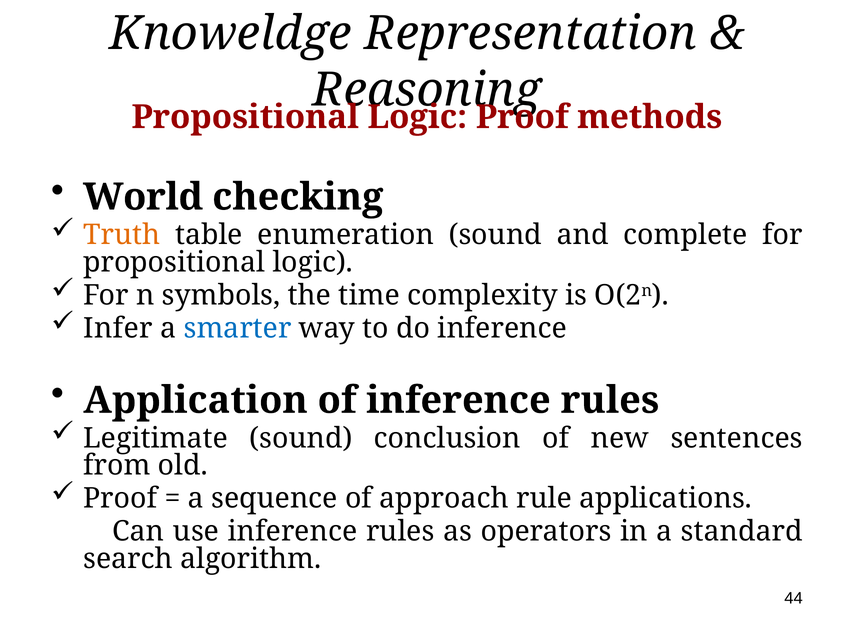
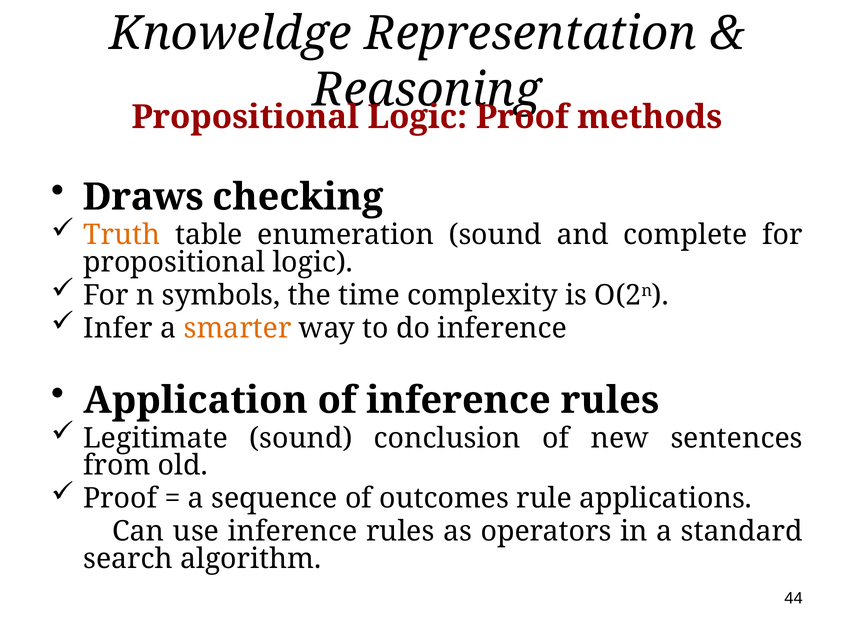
World: World -> Draws
smarter colour: blue -> orange
approach: approach -> outcomes
